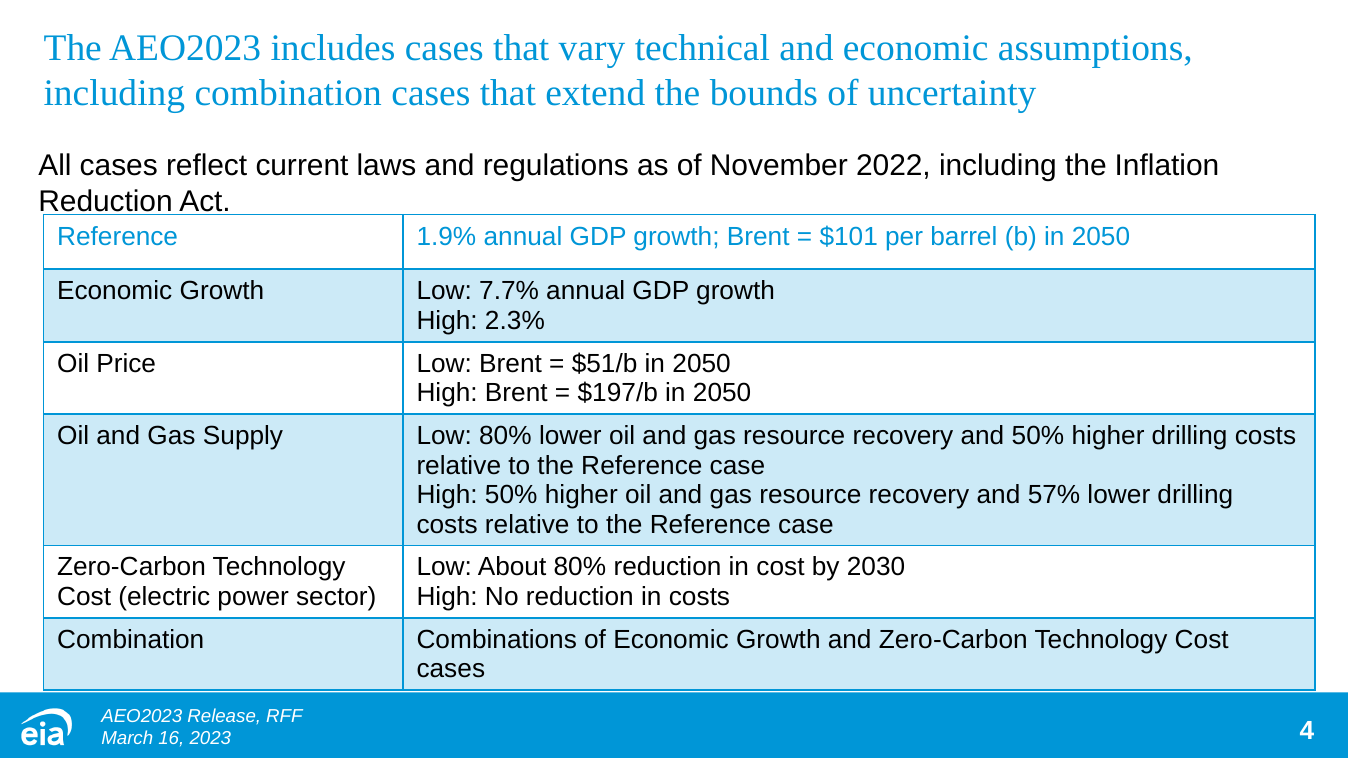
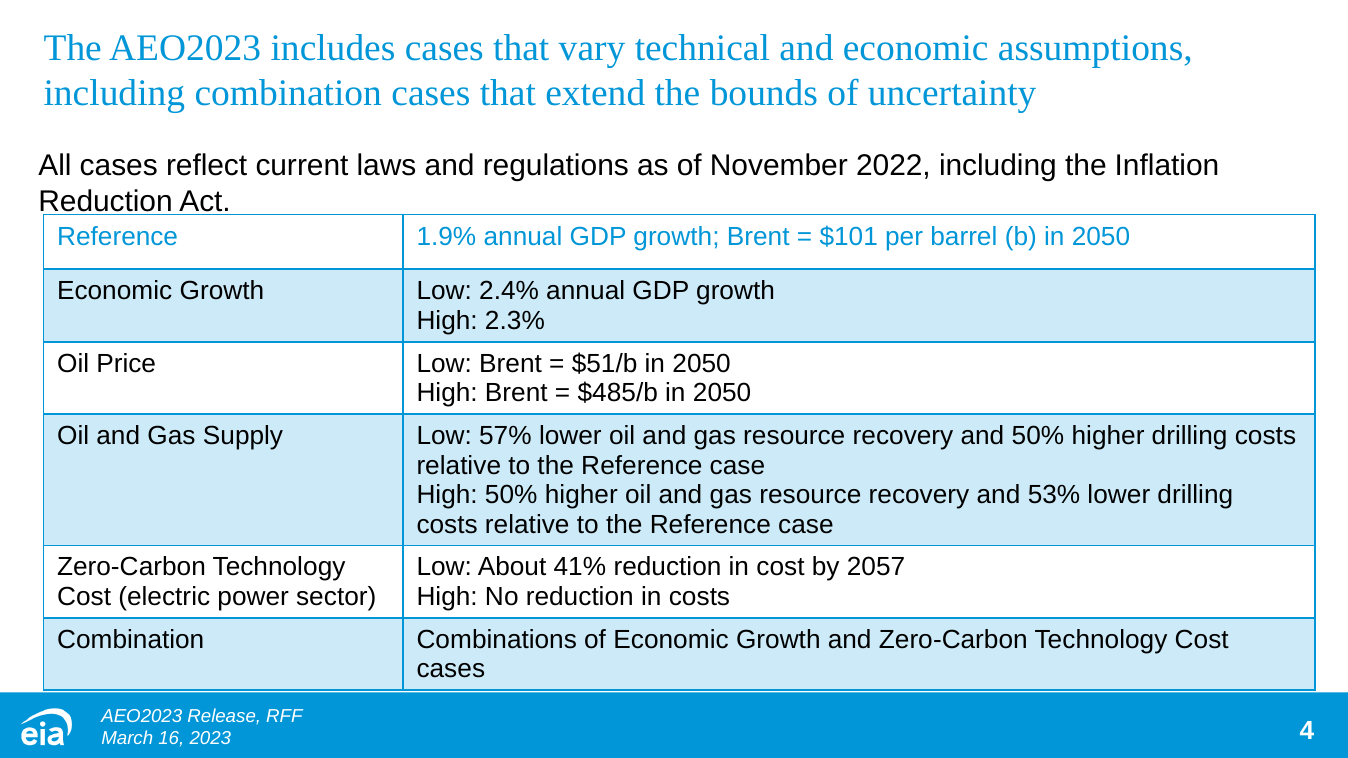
7.7%: 7.7% -> 2.4%
$197/b: $197/b -> $485/b
Low 80%: 80% -> 57%
57%: 57% -> 53%
About 80%: 80% -> 41%
2030: 2030 -> 2057
